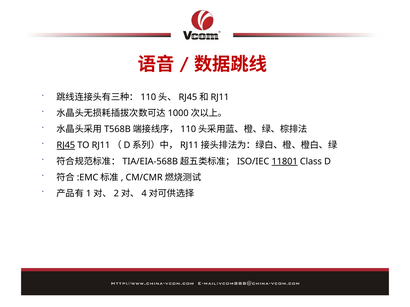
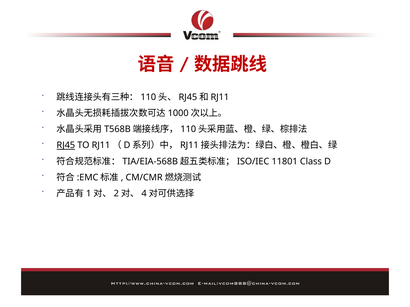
11801 underline: present -> none
